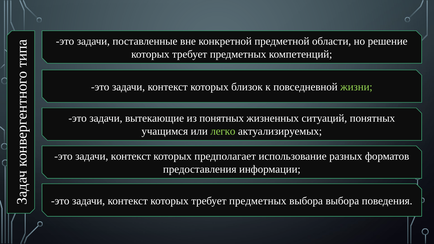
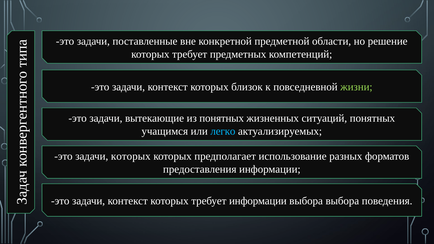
легко colour: light green -> light blue
контекст at (131, 156): контекст -> которых
контекст которых требует предметных: предметных -> информации
